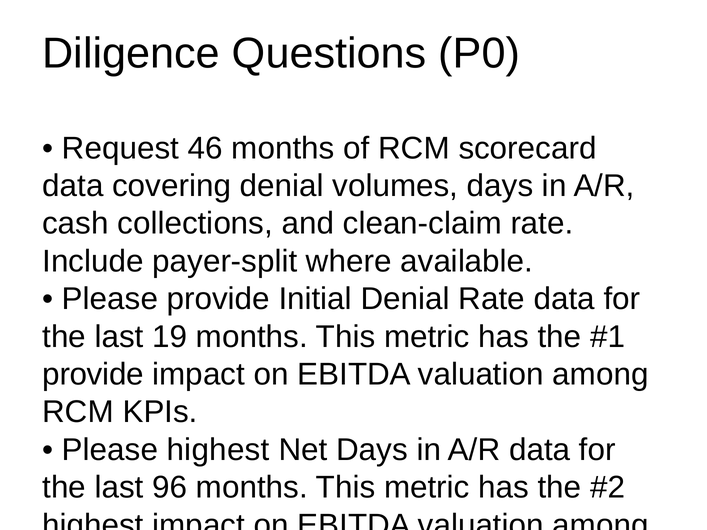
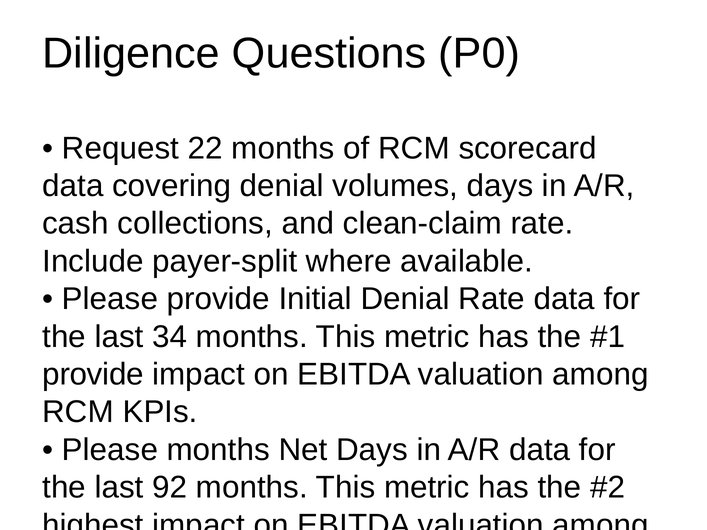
46: 46 -> 22
19: 19 -> 34
Please highest: highest -> months
96: 96 -> 92
